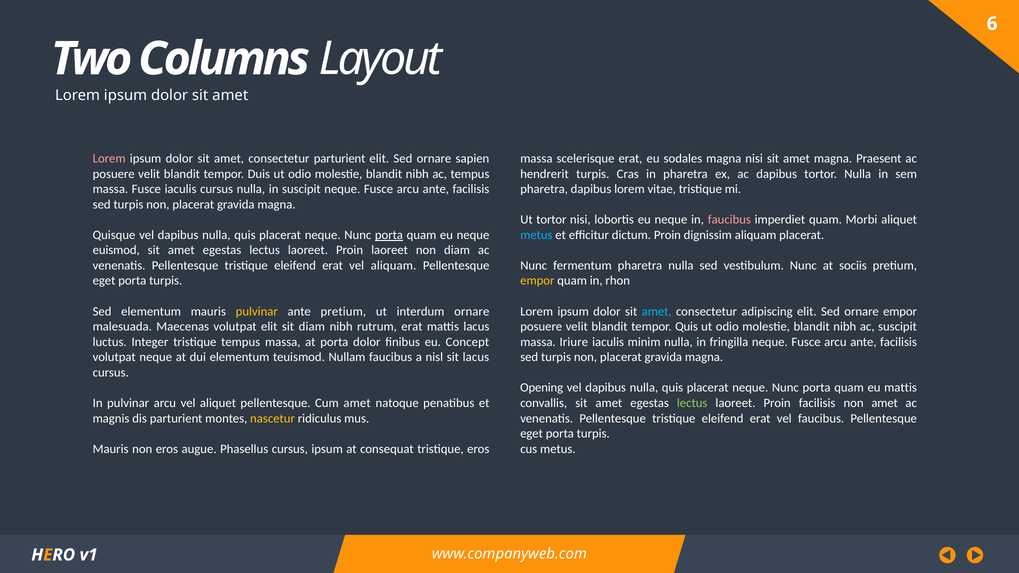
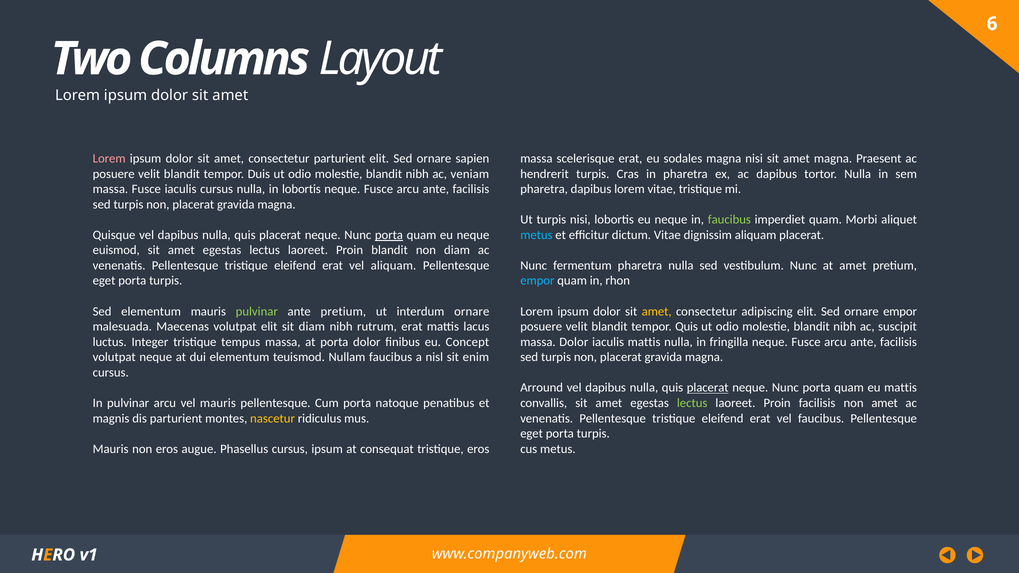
ac tempus: tempus -> veniam
in suscipit: suscipit -> lobortis
Ut tortor: tortor -> turpis
faucibus at (729, 220) colour: pink -> light green
dictum Proin: Proin -> Vitae
Proin laoreet: laoreet -> blandit
at sociis: sociis -> amet
empor at (537, 281) colour: yellow -> light blue
pulvinar at (257, 311) colour: yellow -> light green
amet at (657, 311) colour: light blue -> yellow
massa Iriure: Iriure -> Dolor
iaculis minim: minim -> mattis
sit lacus: lacus -> enim
Opening: Opening -> Arround
placerat at (708, 388) underline: none -> present
vel aliquet: aliquet -> mauris
Cum amet: amet -> porta
